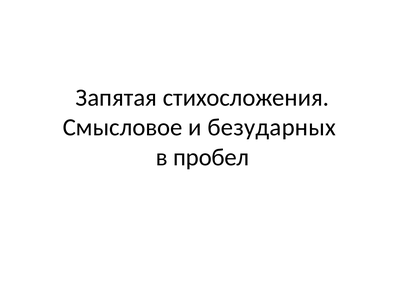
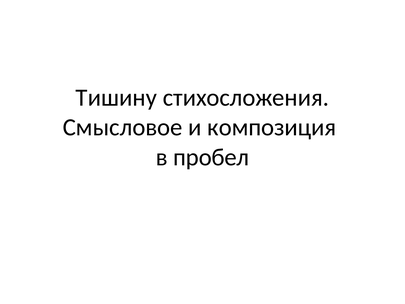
Запятая: Запятая -> Тишину
безударных: безударных -> композиция
